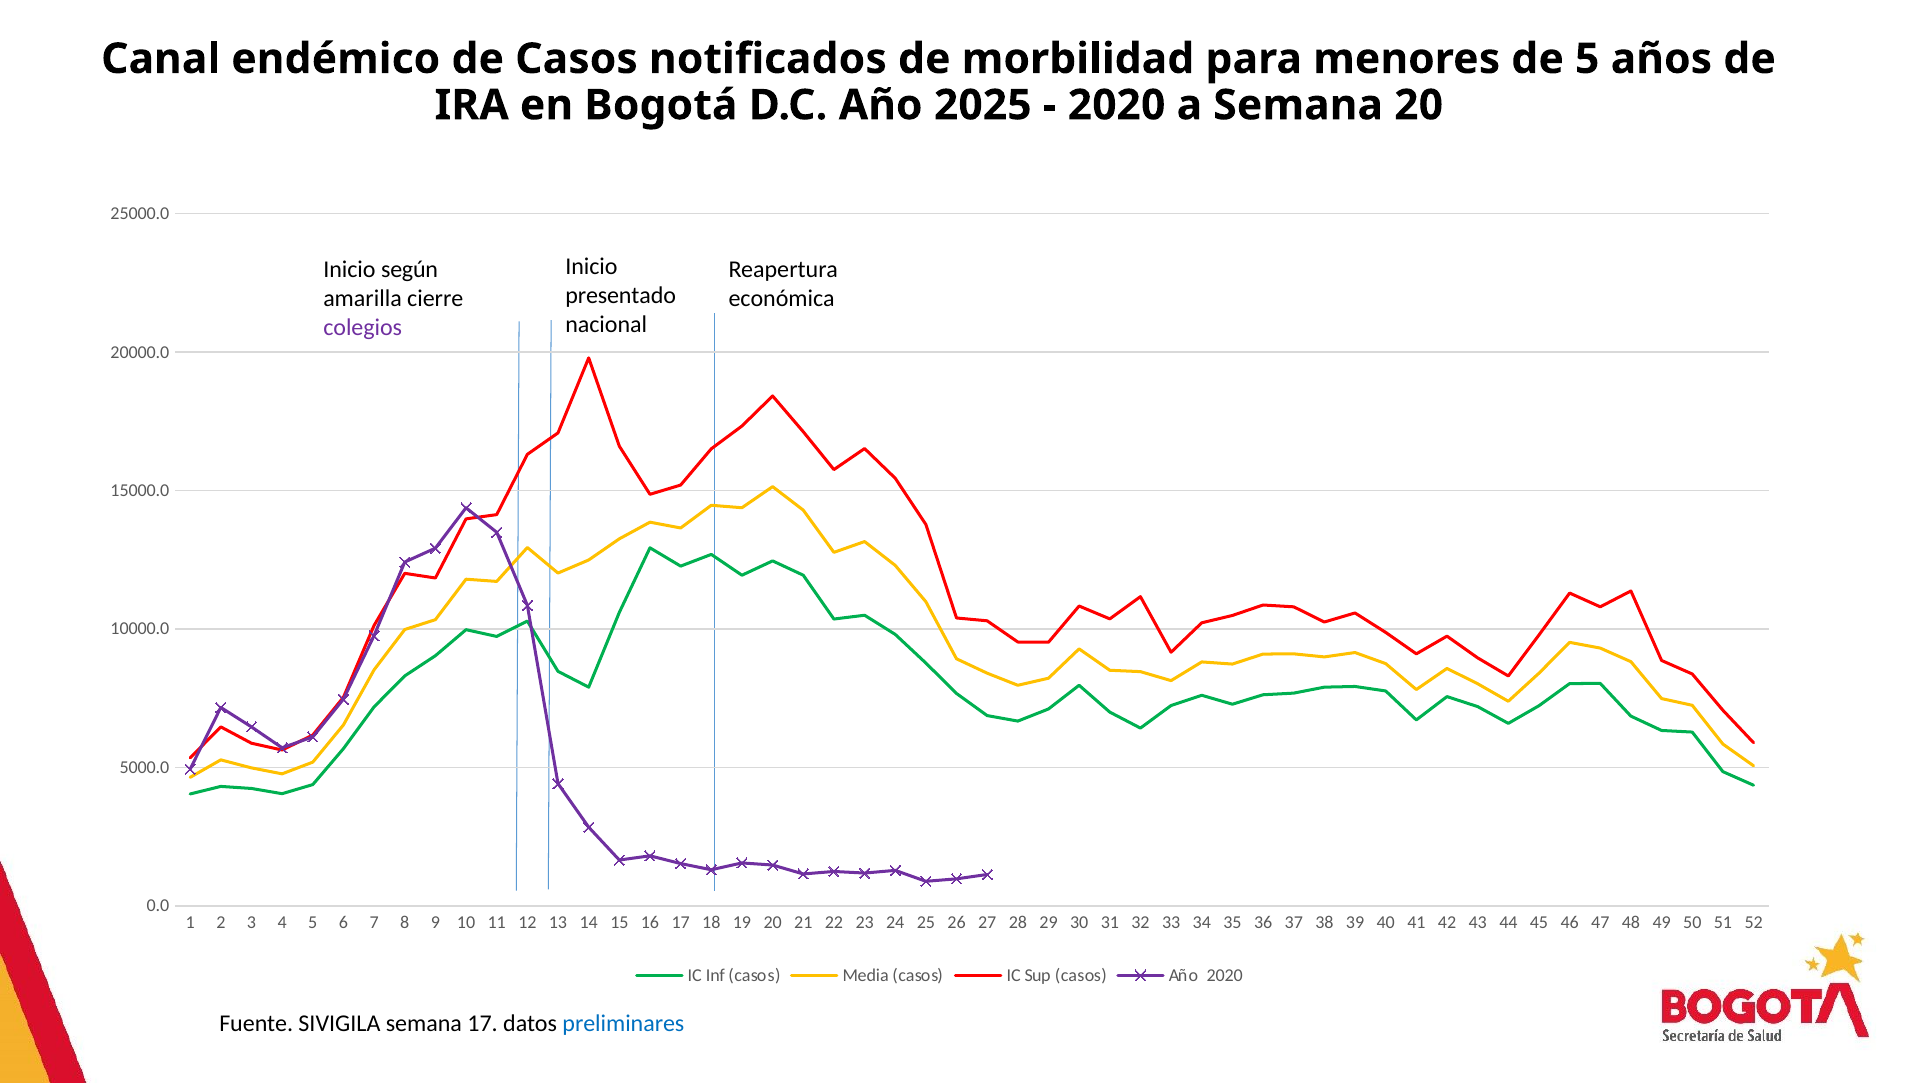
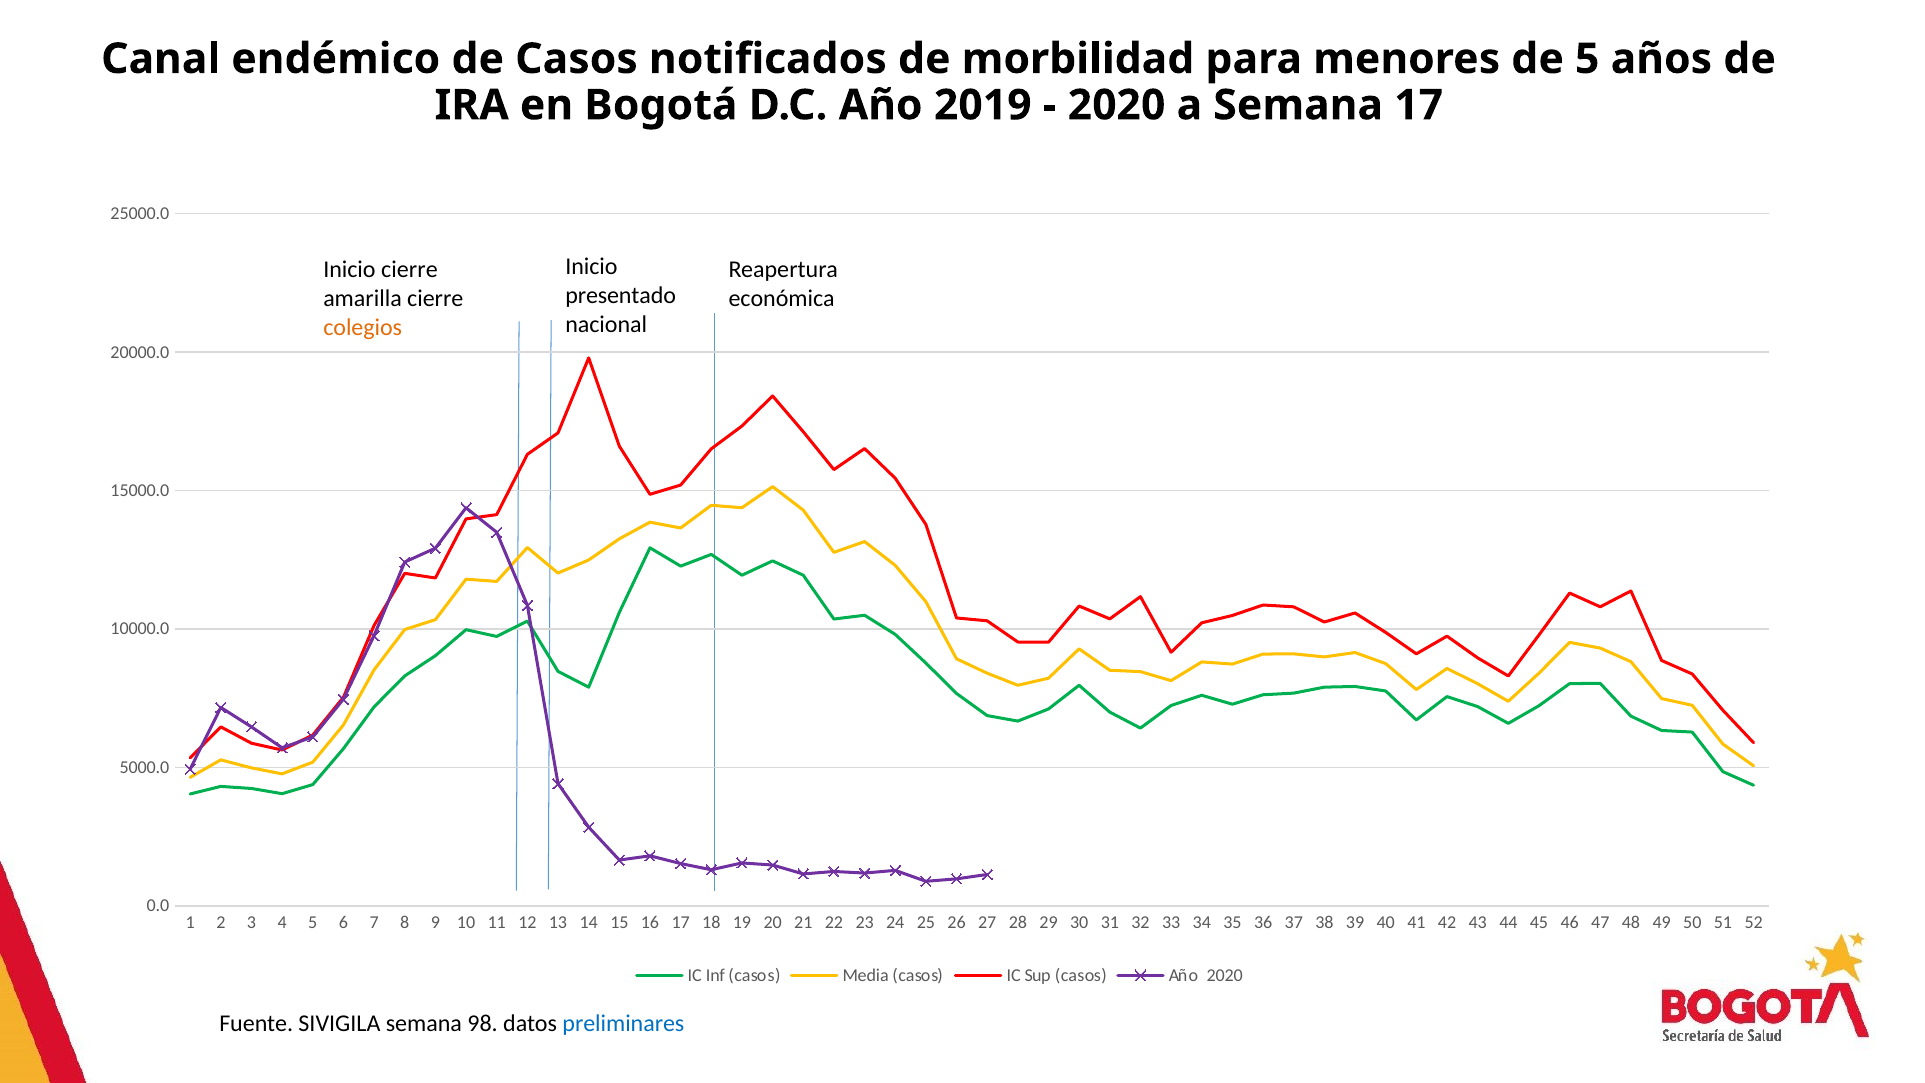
2025: 2025 -> 2019
Semana 20: 20 -> 17
Inicio según: según -> cierre
colegios colour: purple -> orange
semana 17: 17 -> 98
